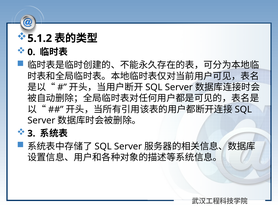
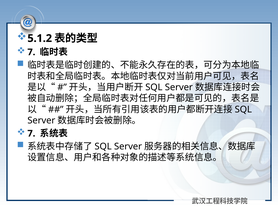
0 at (31, 52): 0 -> 7
3 at (31, 134): 3 -> 7
